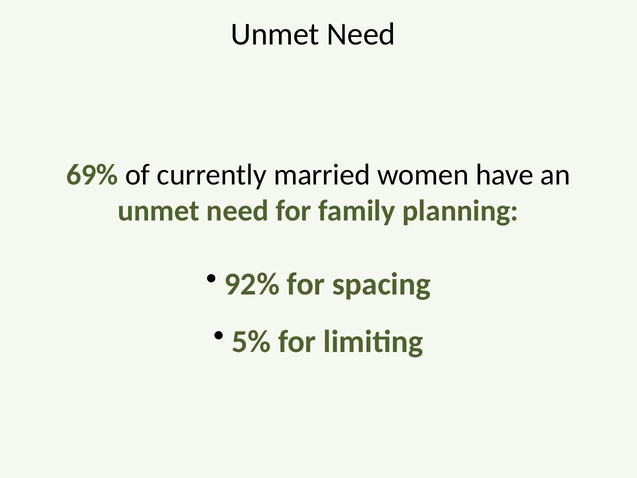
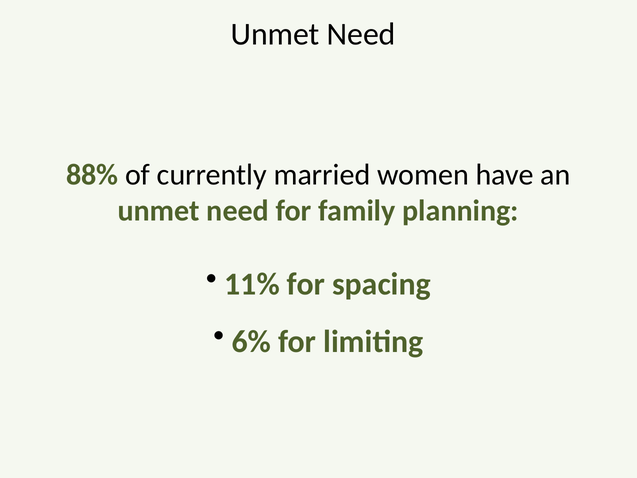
69%: 69% -> 88%
92%: 92% -> 11%
5%: 5% -> 6%
